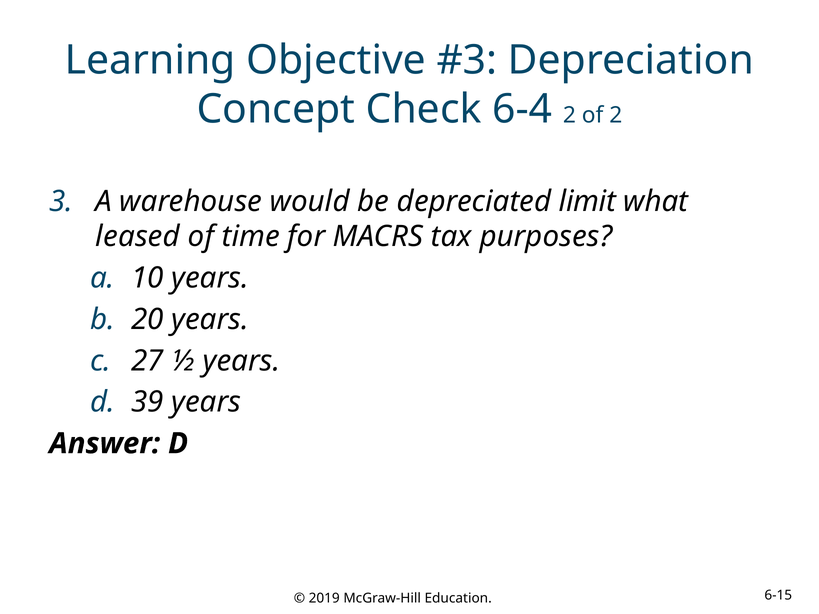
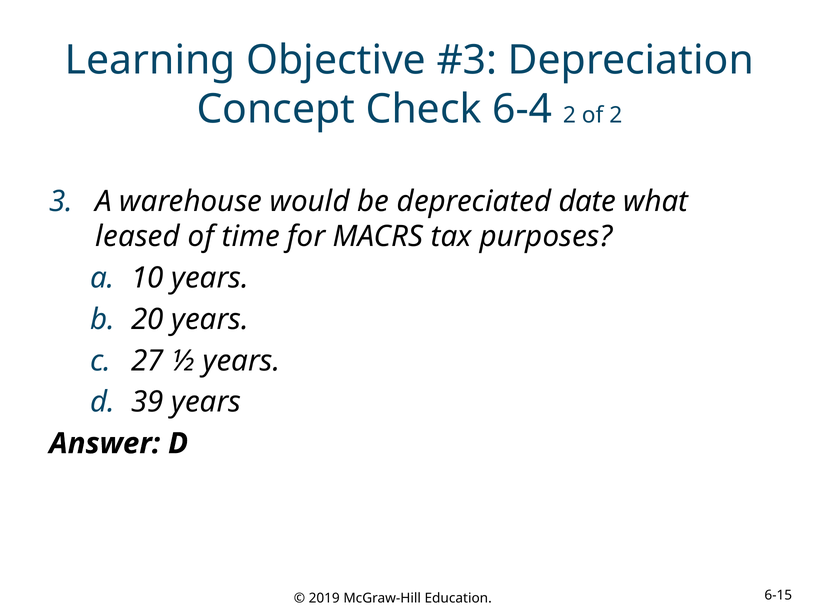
limit: limit -> date
